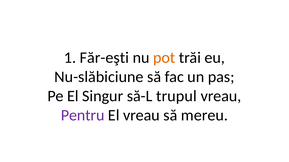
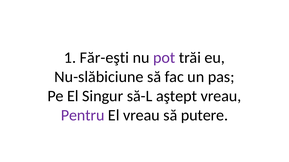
pot colour: orange -> purple
trupul: trupul -> aştept
mereu: mereu -> putere
